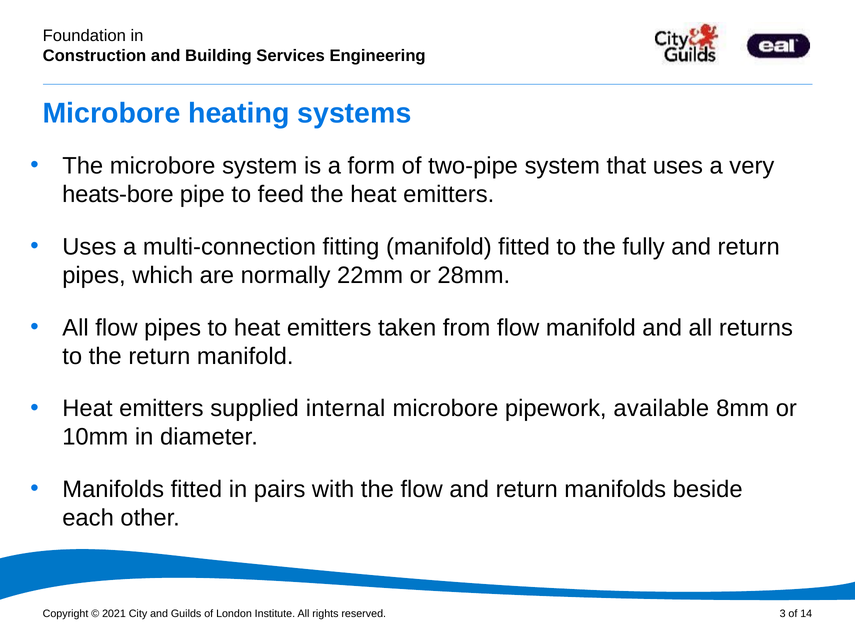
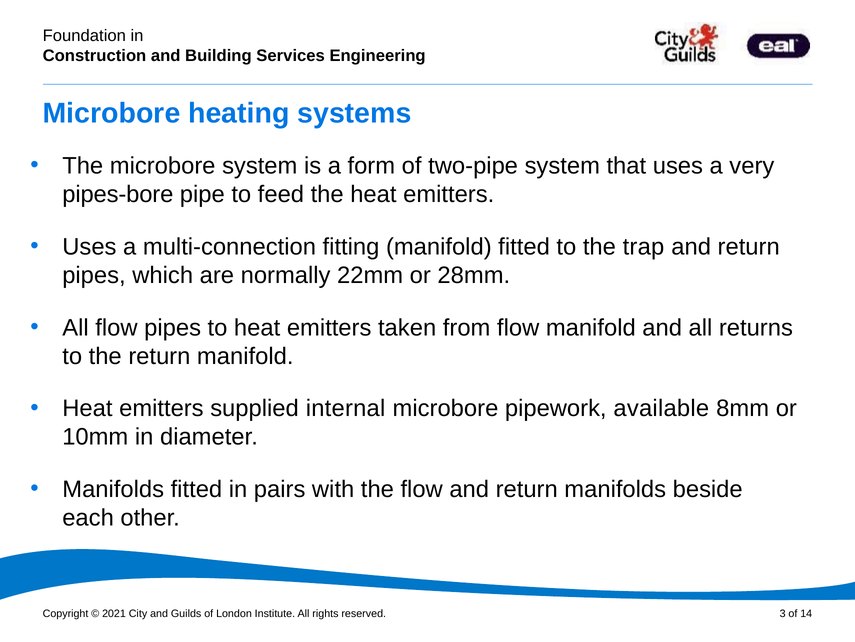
heats-bore: heats-bore -> pipes-bore
fully: fully -> trap
